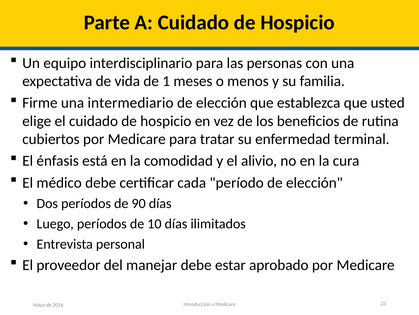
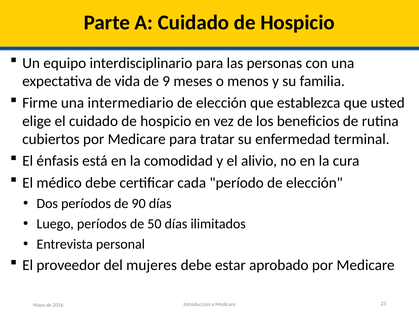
1: 1 -> 9
10: 10 -> 50
manejar: manejar -> mujeres
